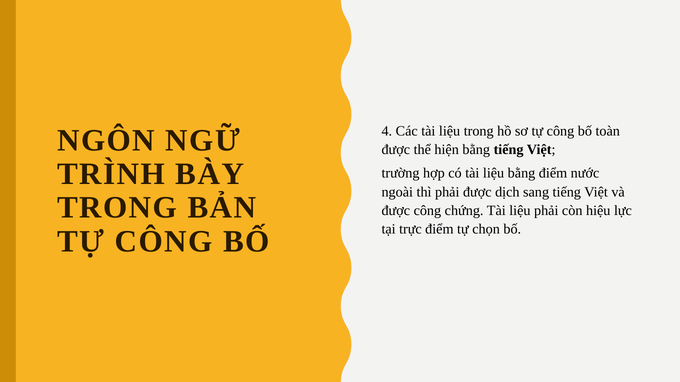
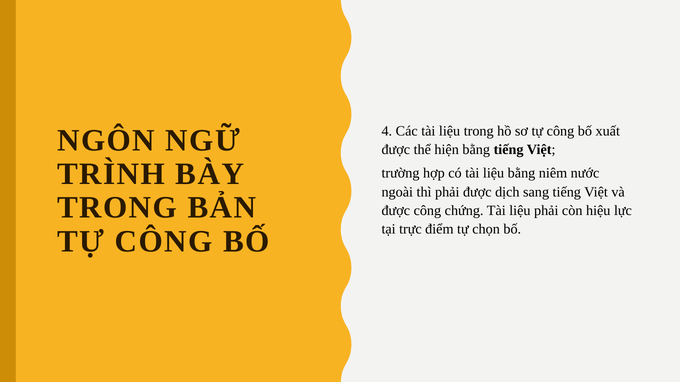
toàn: toàn -> xuất
bằng điểm: điểm -> niêm
